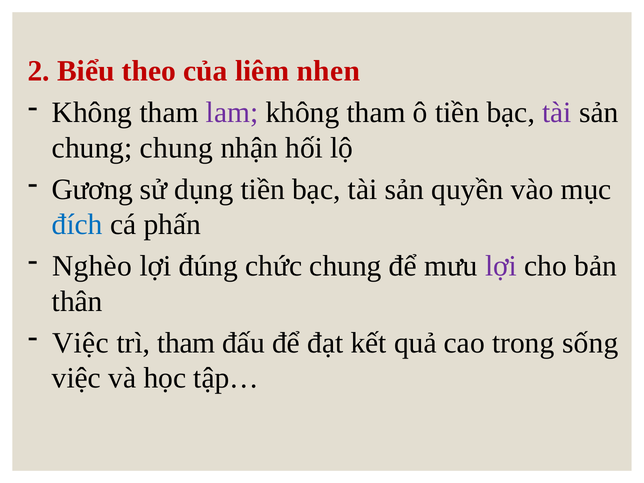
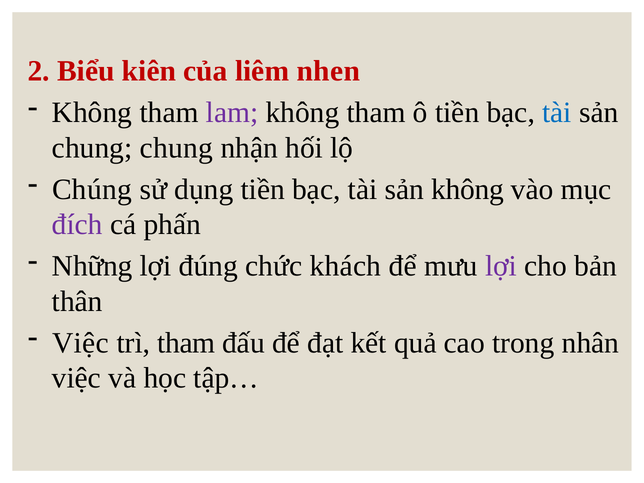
theo: theo -> kiên
tài at (557, 113) colour: purple -> blue
Gương: Gương -> Chúng
sản quyền: quyền -> không
đích colour: blue -> purple
Nghèo: Nghèo -> Những
chức chung: chung -> khách
sống: sống -> nhân
